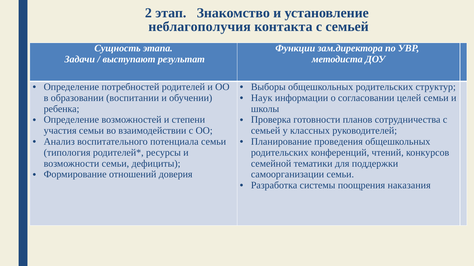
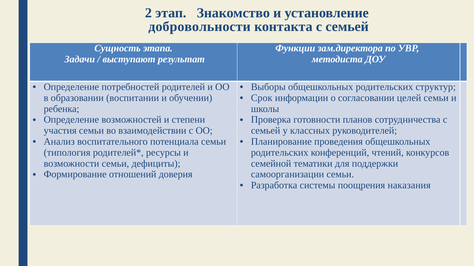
неблагополучия: неблагополучия -> добровольности
Наук: Наук -> Срок
